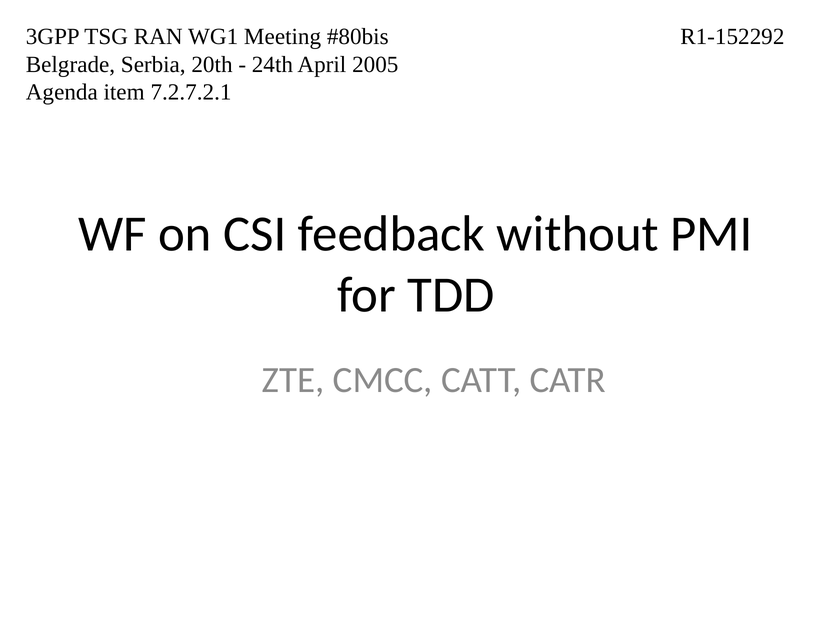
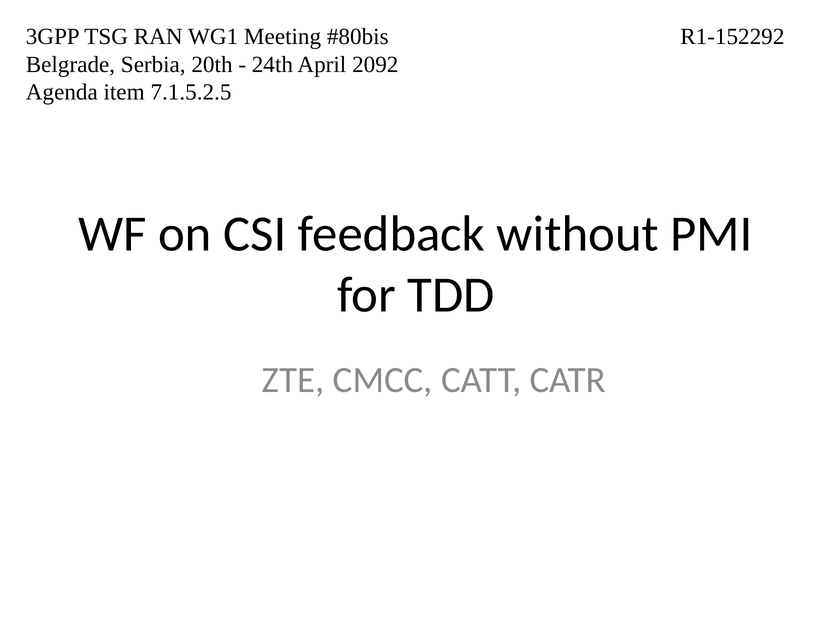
2005: 2005 -> 2092
7.2.7.2.1: 7.2.7.2.1 -> 7.1.5.2.5
